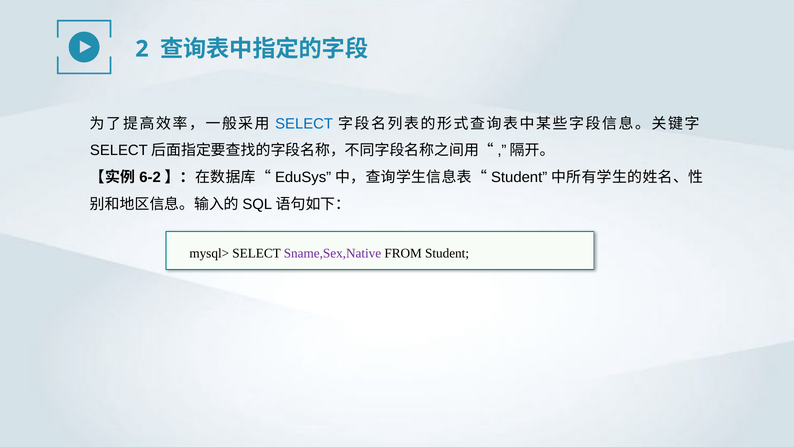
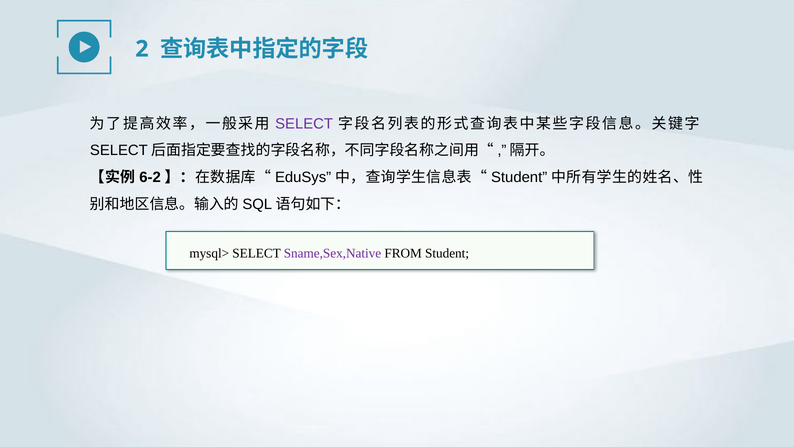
SELECT at (304, 124) colour: blue -> purple
